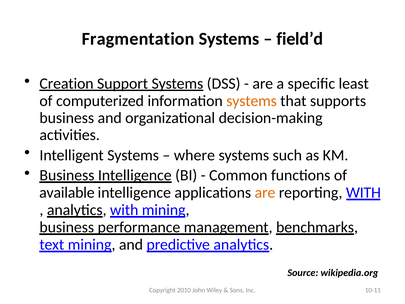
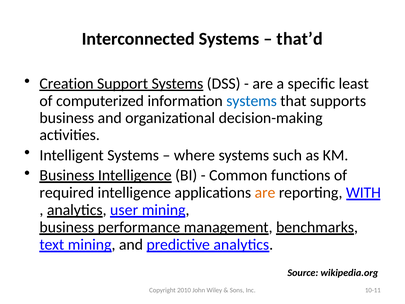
Fragmentation: Fragmentation -> Interconnected
field’d: field’d -> that’d
systems at (252, 101) colour: orange -> blue
available: available -> required
analytics with: with -> user
